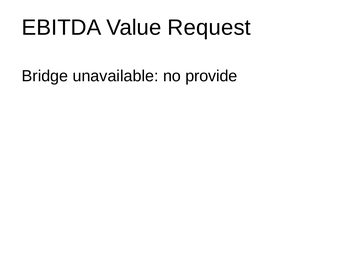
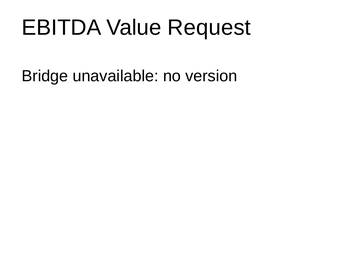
provide: provide -> version
